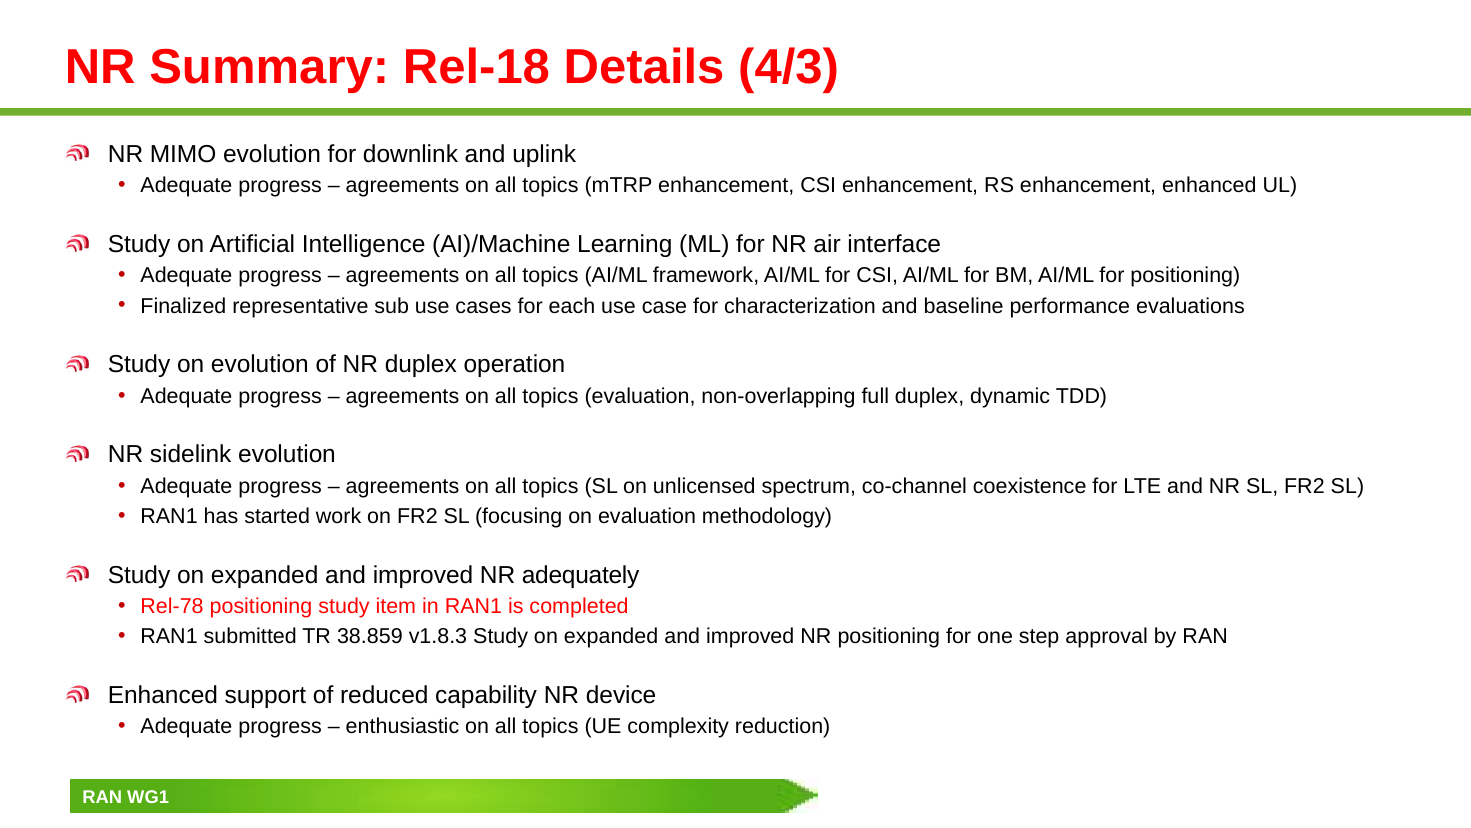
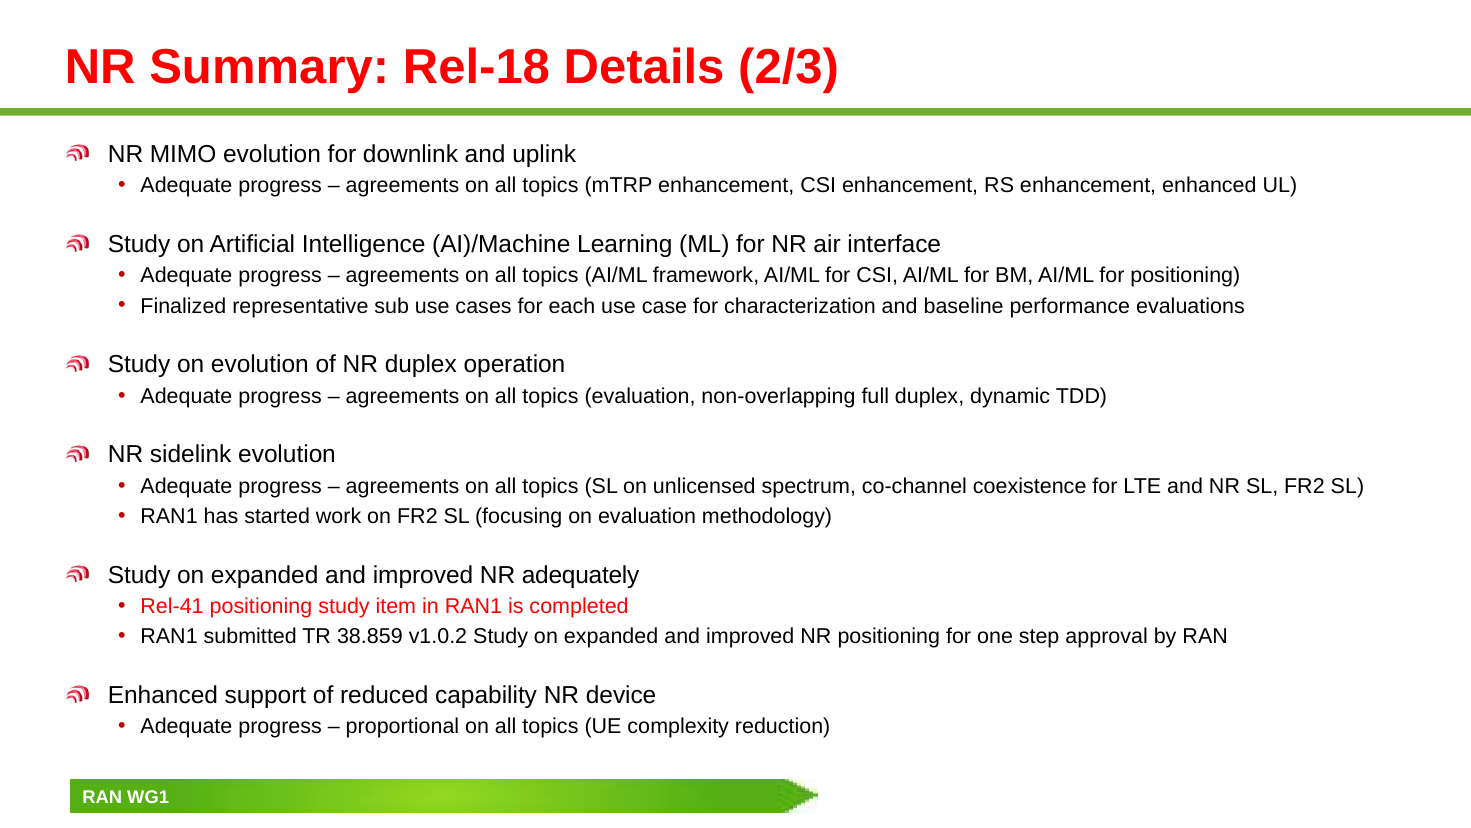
4/3: 4/3 -> 2/3
Rel-78: Rel-78 -> Rel-41
v1.8.3: v1.8.3 -> v1.0.2
enthusiastic: enthusiastic -> proportional
